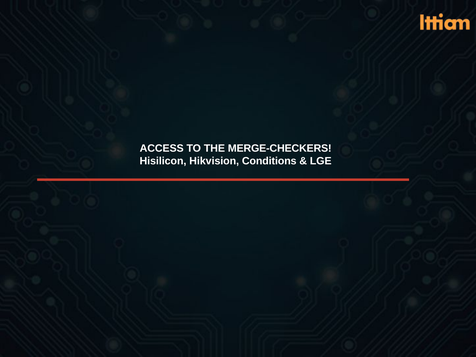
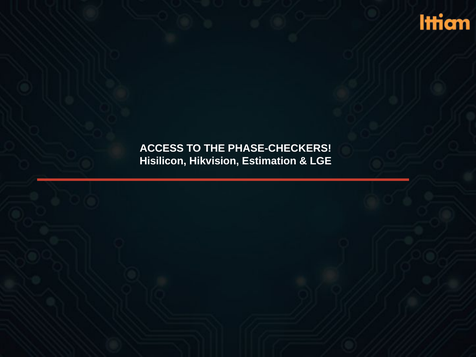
MERGE-CHECKERS: MERGE-CHECKERS -> PHASE-CHECKERS
Conditions: Conditions -> Estimation
